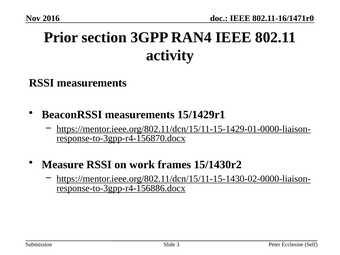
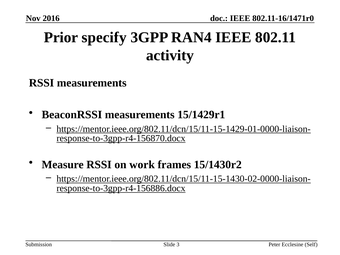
section: section -> specify
